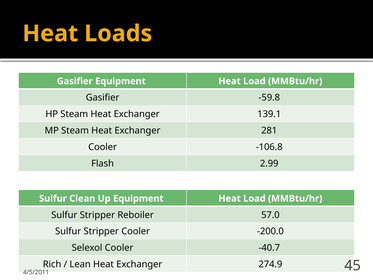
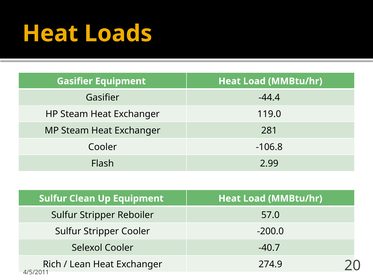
-59.8: -59.8 -> -44.4
139.1: 139.1 -> 119.0
45: 45 -> 20
